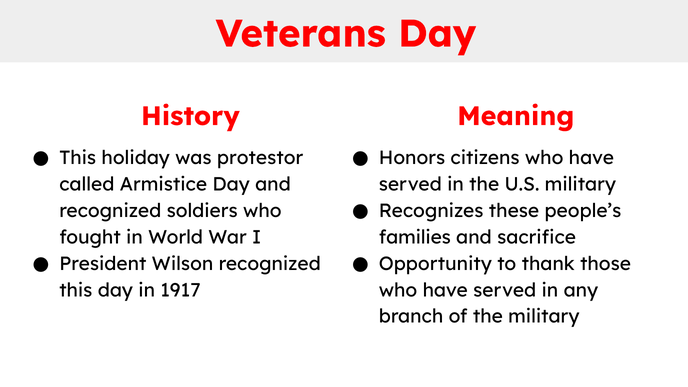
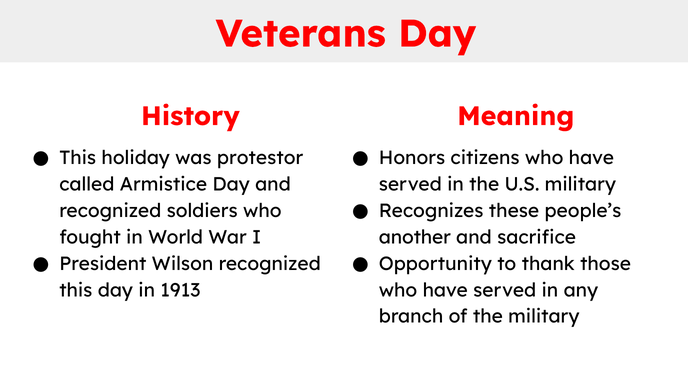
families: families -> another
1917: 1917 -> 1913
